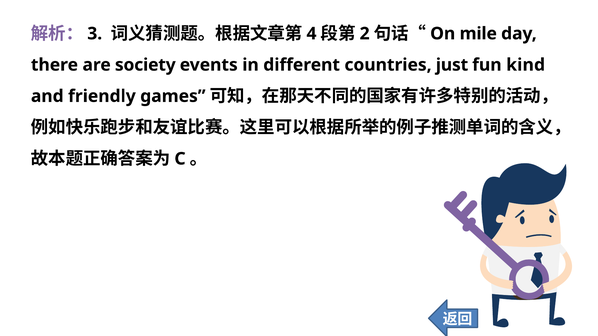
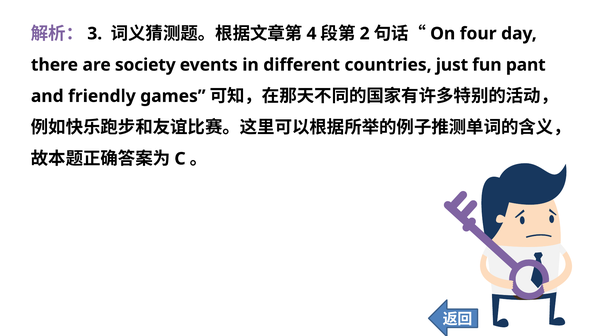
mile: mile -> four
kind: kind -> pant
